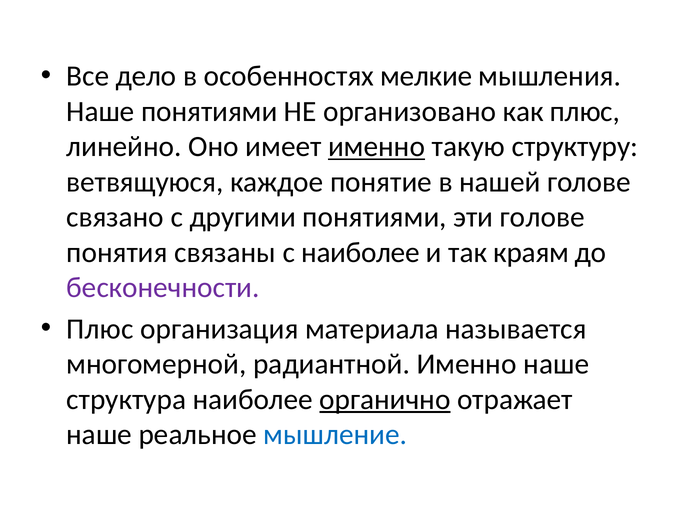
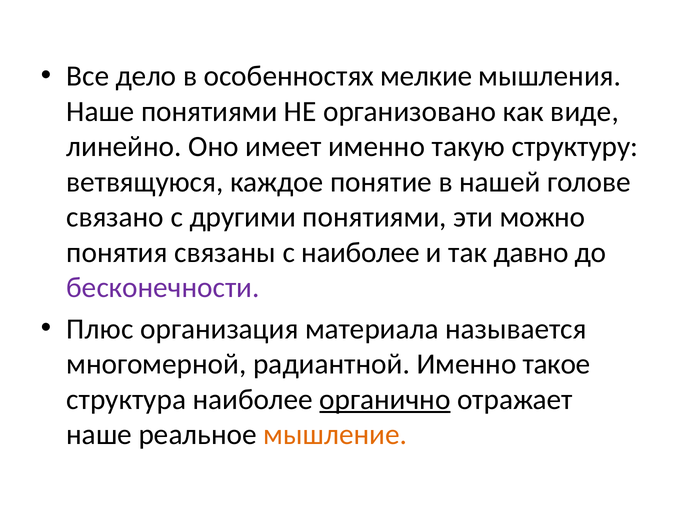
как плюс: плюс -> виде
именно at (377, 147) underline: present -> none
эти голове: голове -> можно
краям: краям -> давно
Именно наше: наше -> такое
мышление colour: blue -> orange
